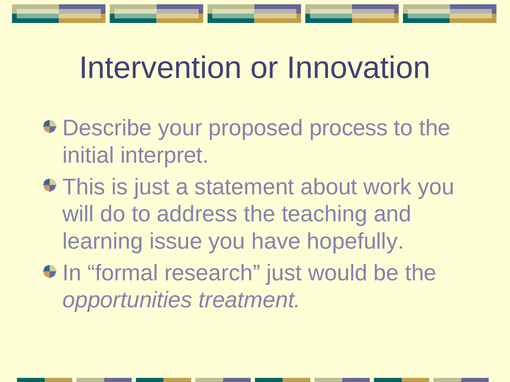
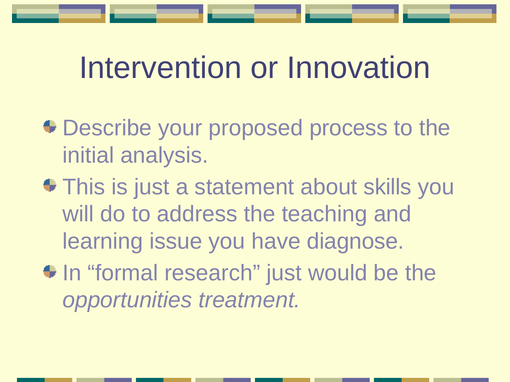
interpret: interpret -> analysis
work: work -> skills
hopefully: hopefully -> diagnose
